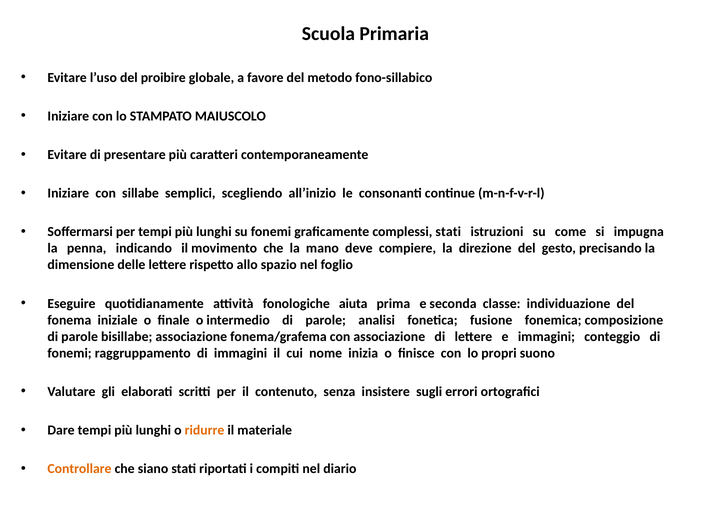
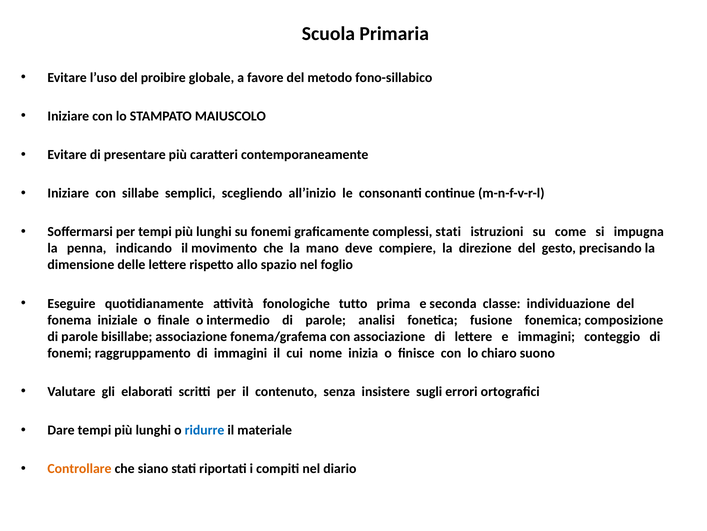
aiuta: aiuta -> tutto
propri: propri -> chiaro
ridurre colour: orange -> blue
